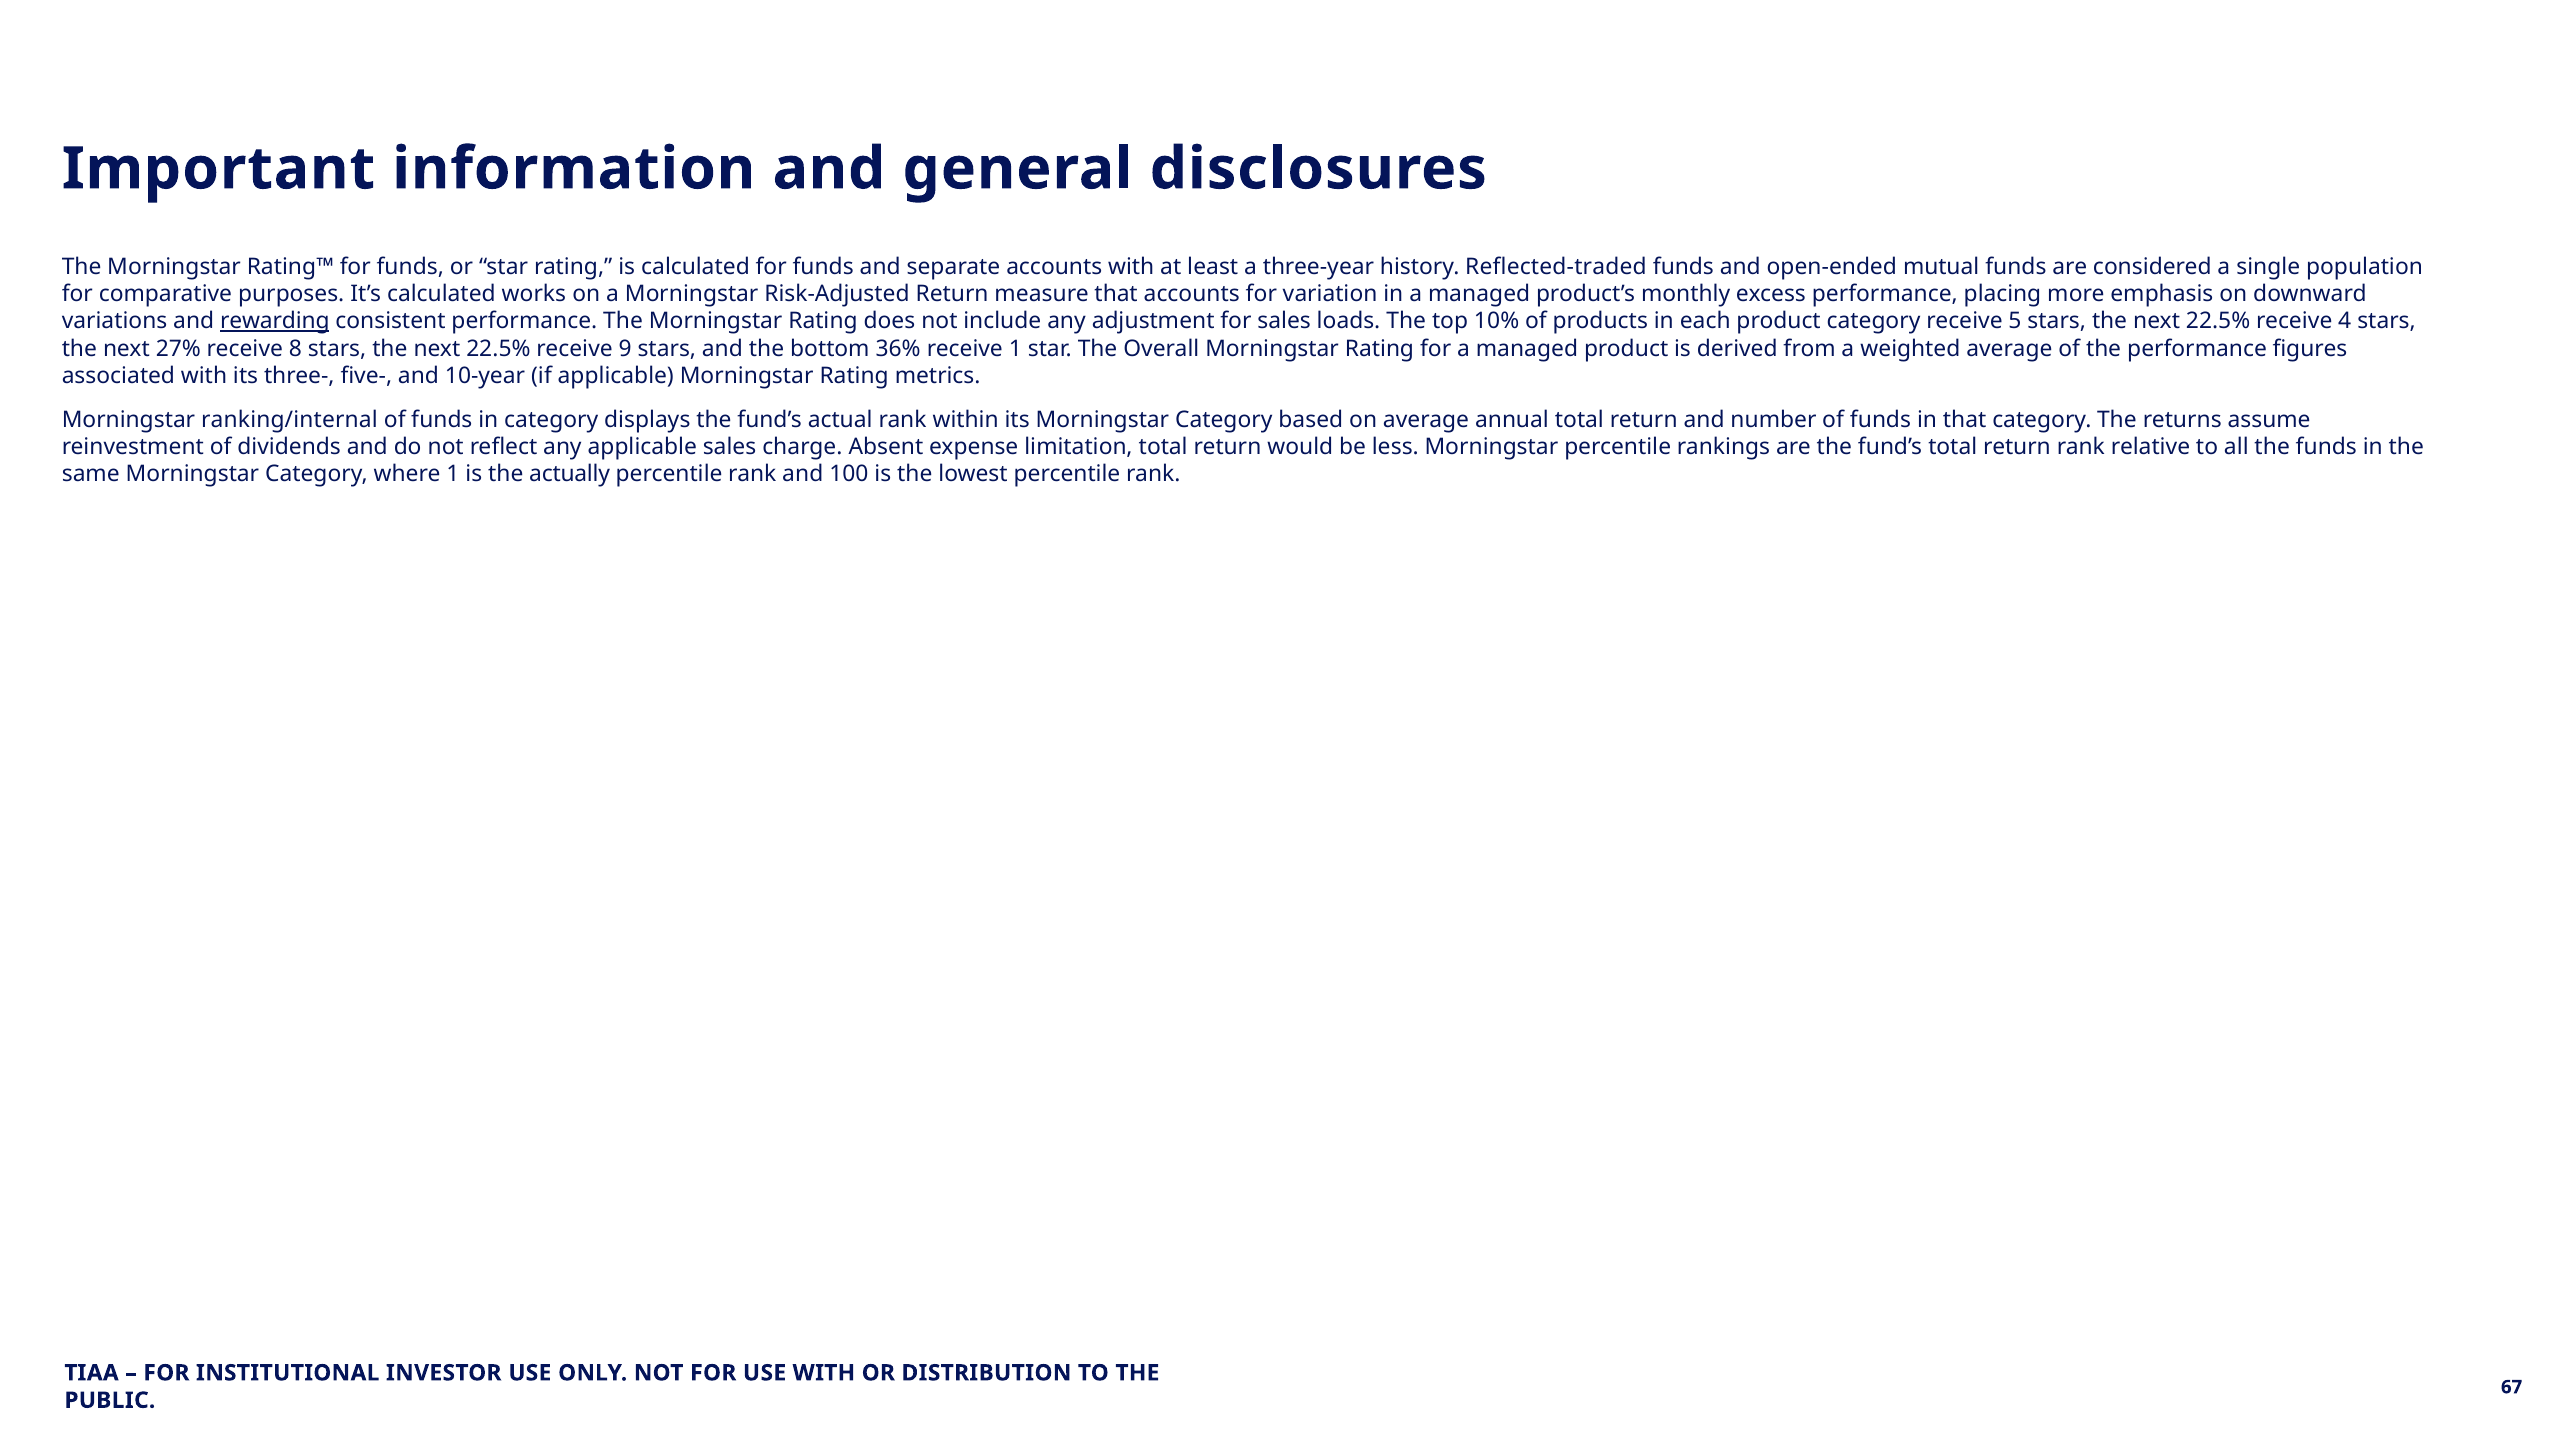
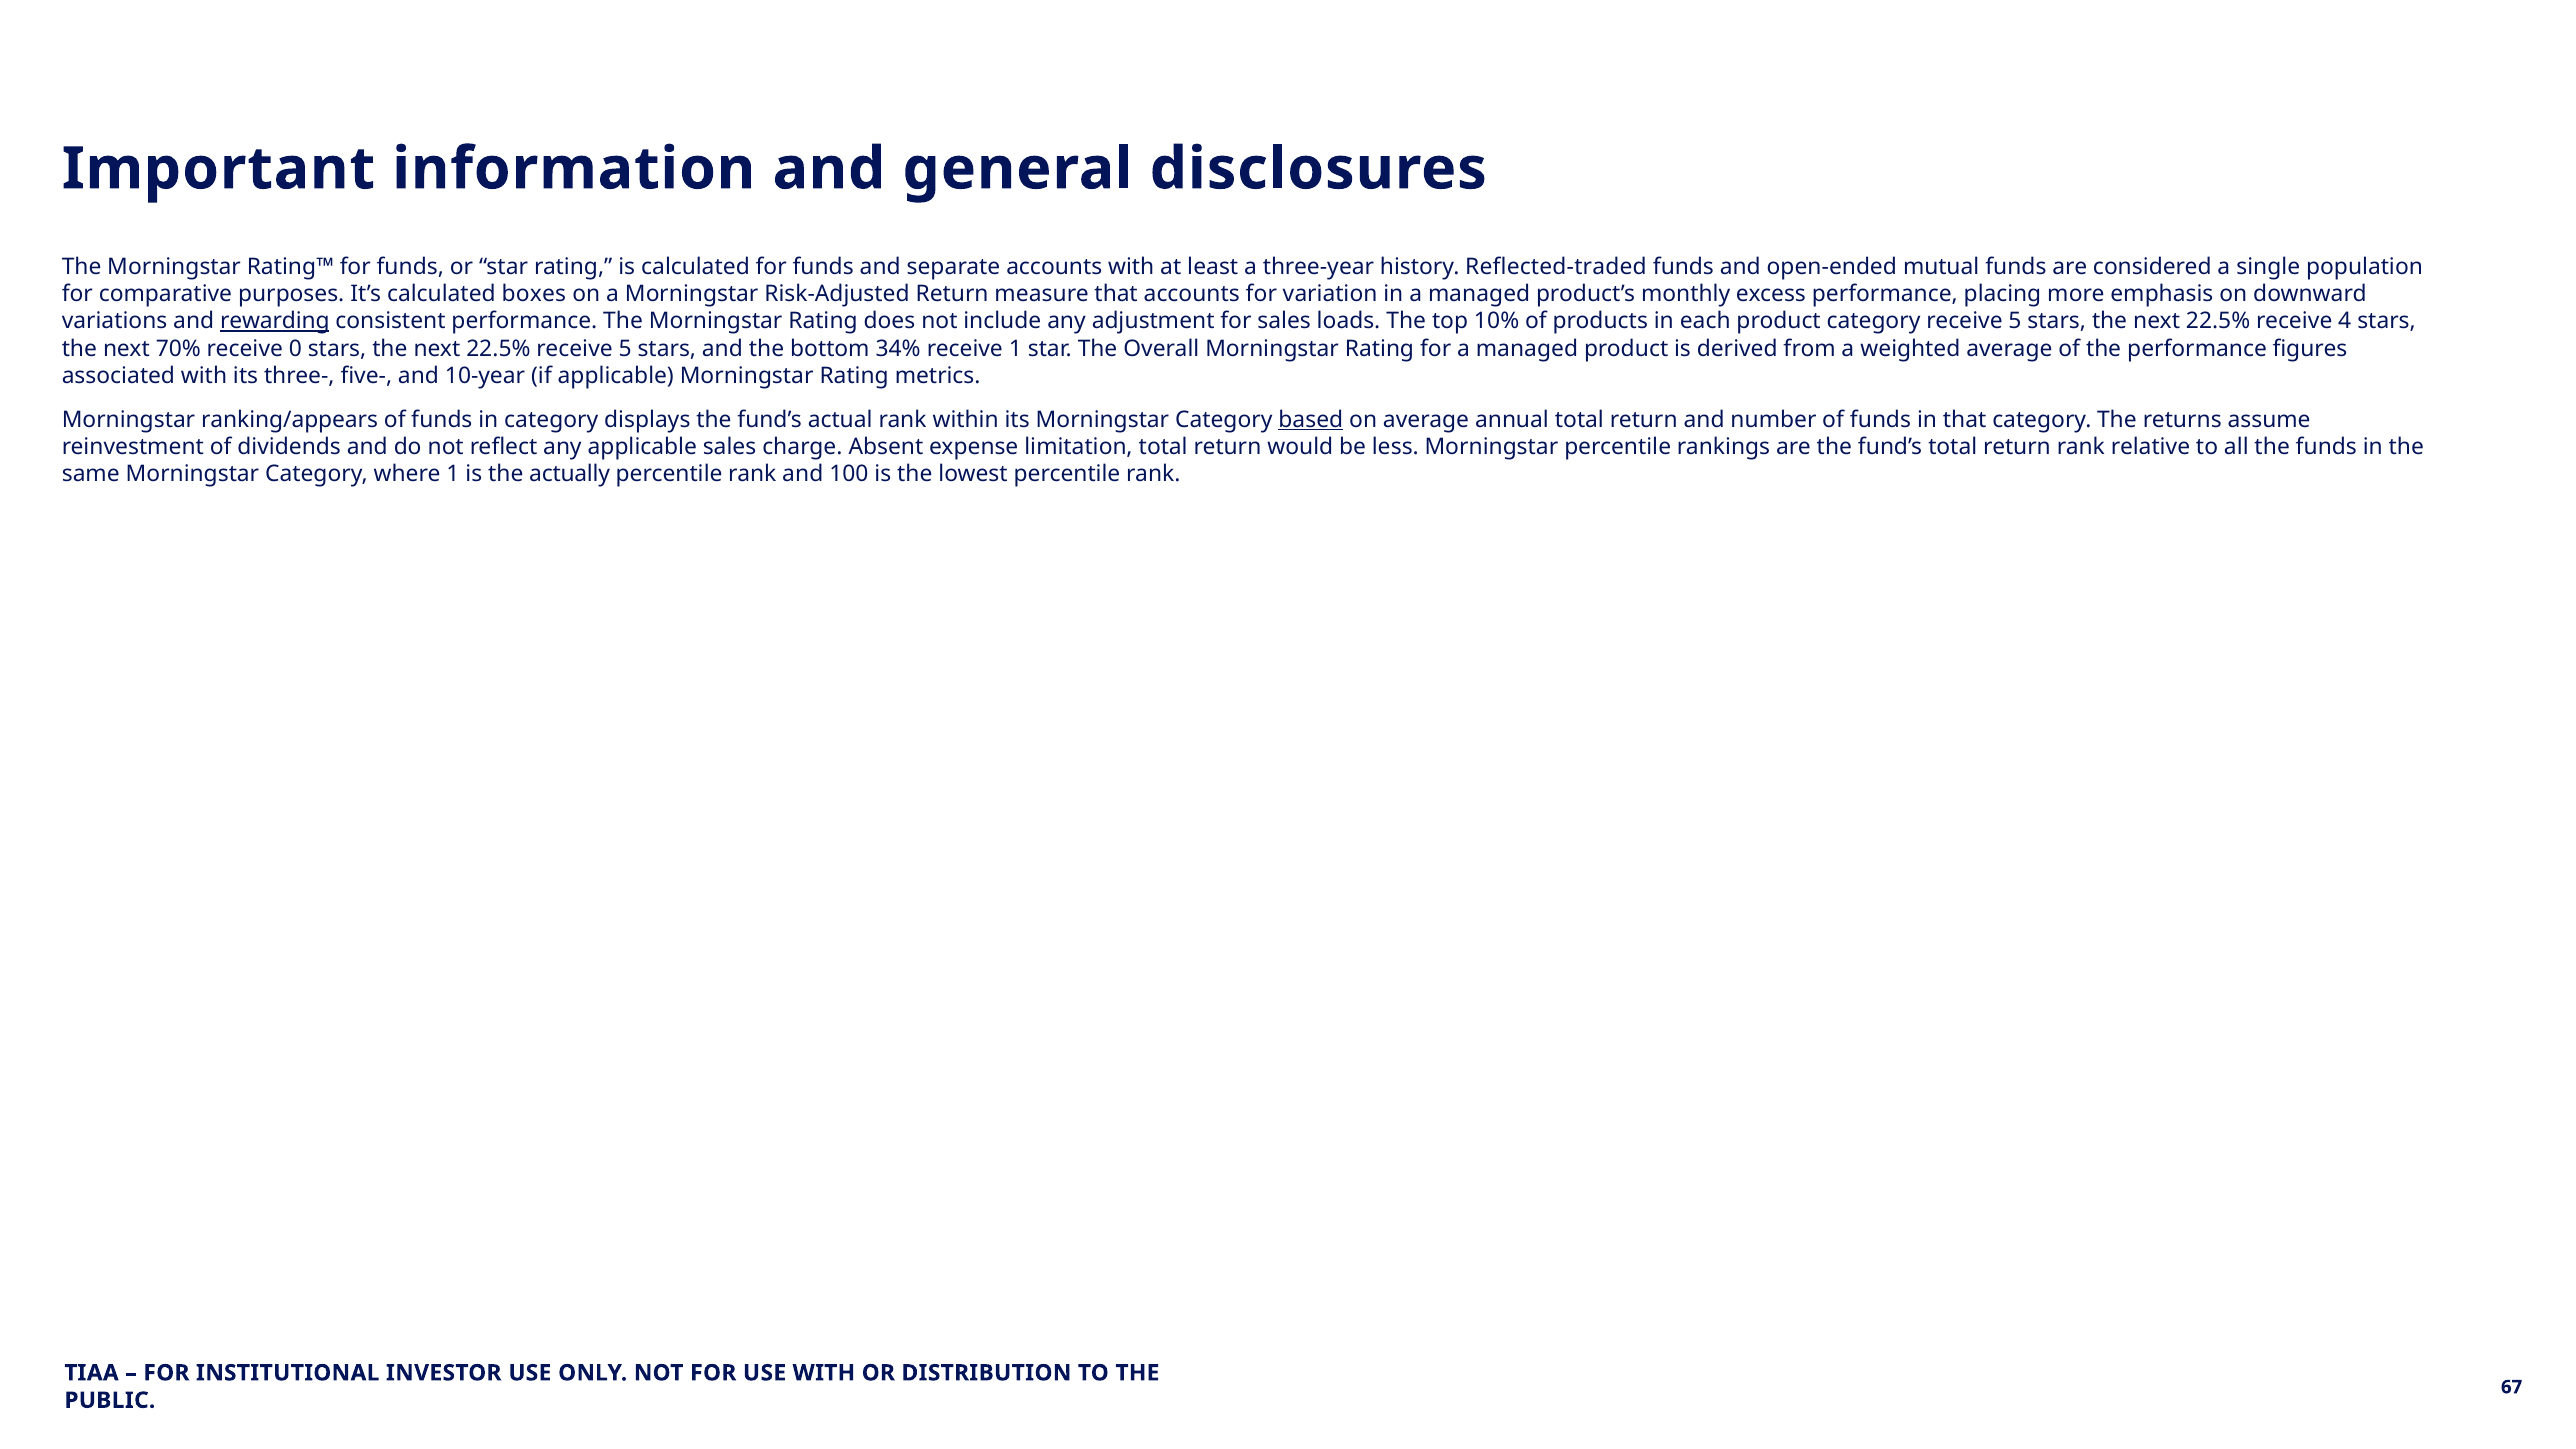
works: works -> boxes
27%: 27% -> 70%
8: 8 -> 0
22.5% receive 9: 9 -> 5
36%: 36% -> 34%
ranking/internal: ranking/internal -> ranking/appears
based underline: none -> present
